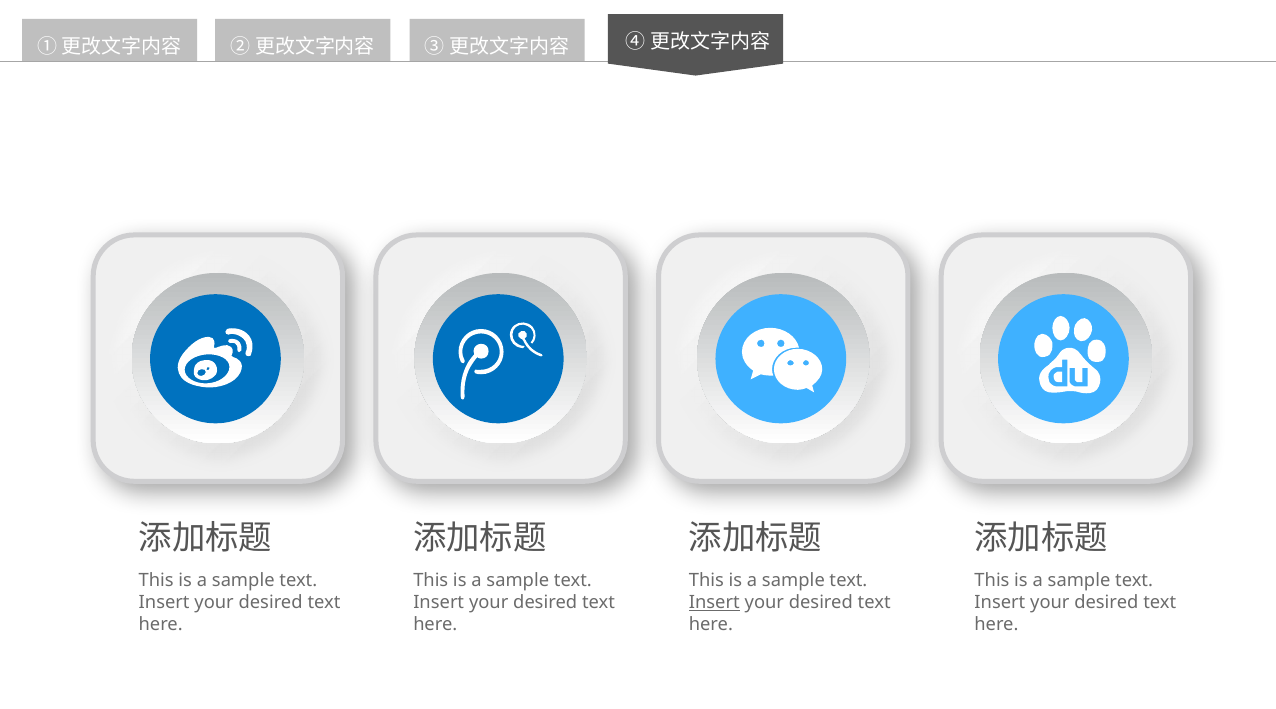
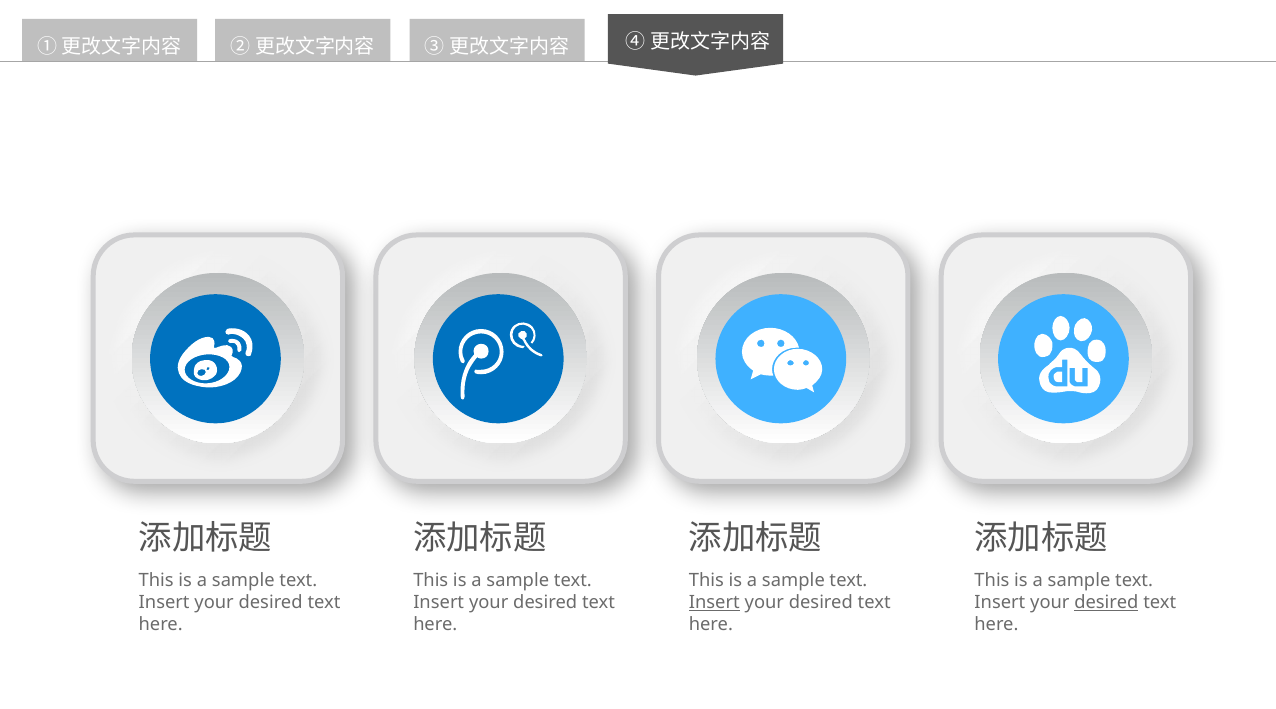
desired at (1106, 603) underline: none -> present
